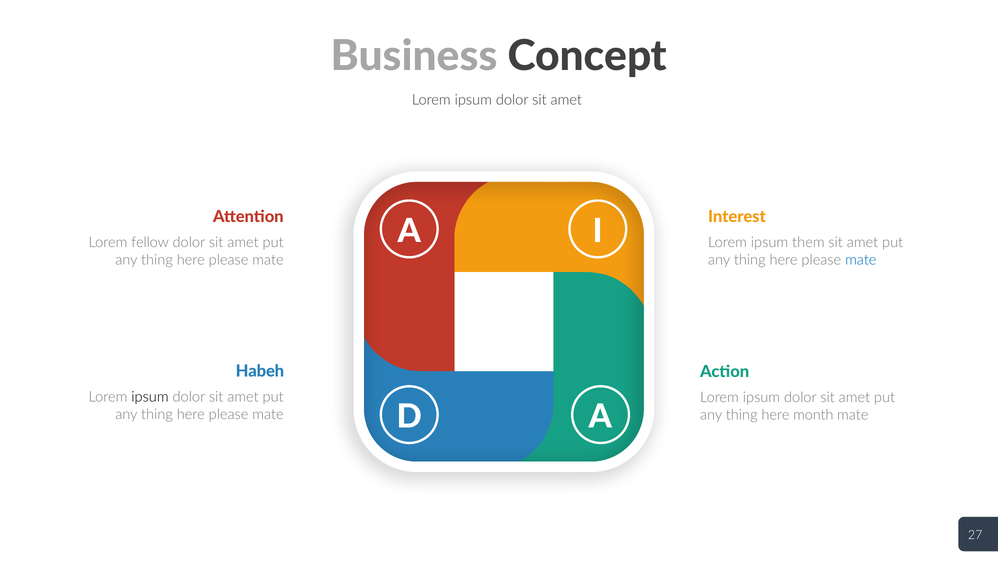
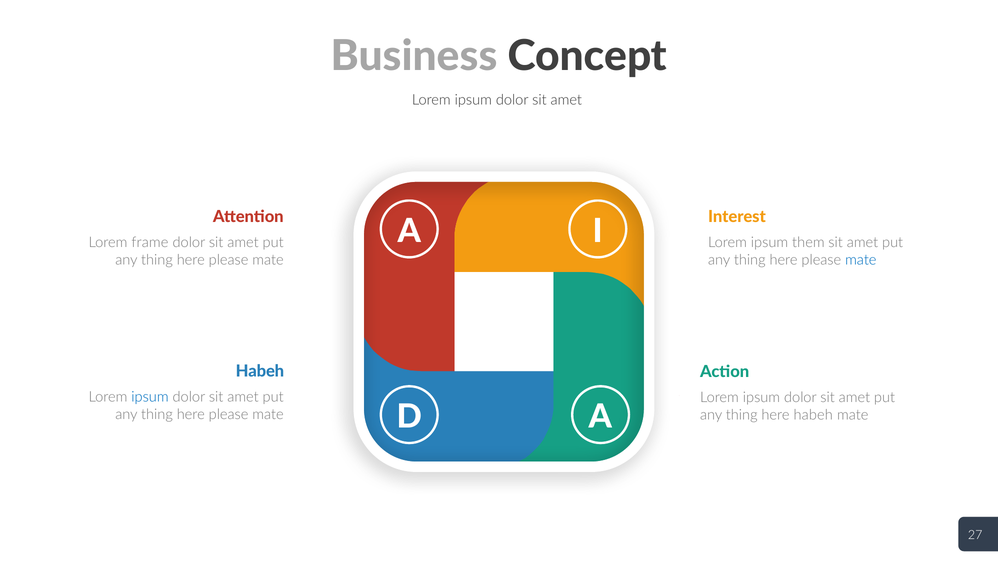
fellow: fellow -> frame
ipsum at (150, 397) colour: black -> blue
here month: month -> habeh
